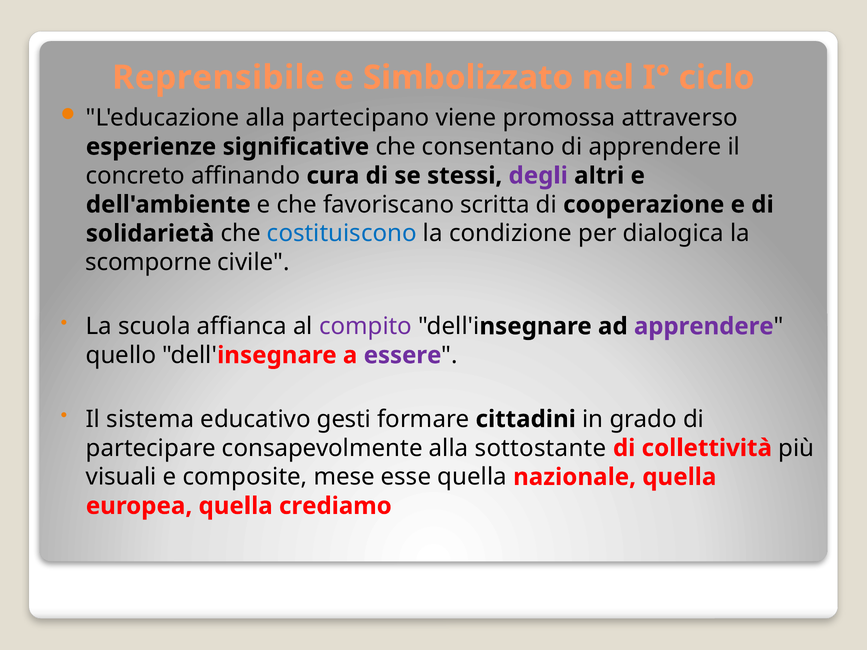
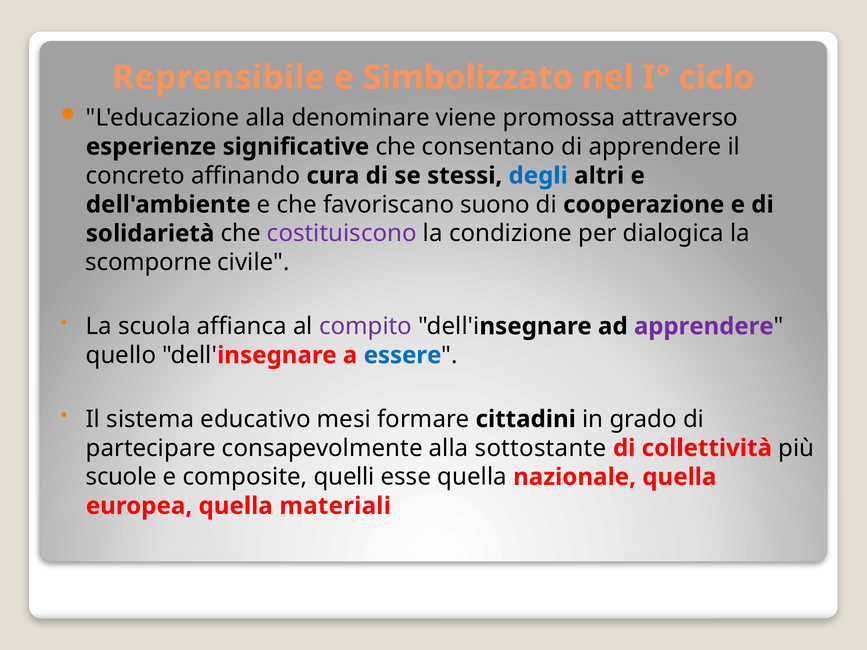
partecipano: partecipano -> denominare
degli colour: purple -> blue
scritta: scritta -> suono
costituiscono colour: blue -> purple
essere colour: purple -> blue
gesti: gesti -> mesi
visuali: visuali -> scuole
mese: mese -> quelli
crediamo: crediamo -> materiali
